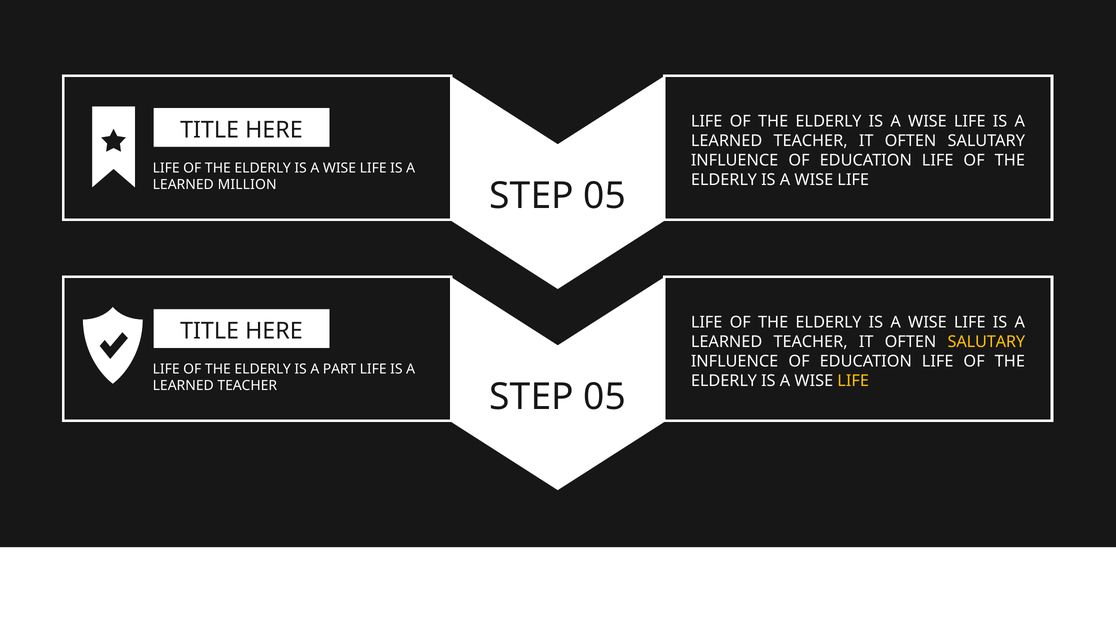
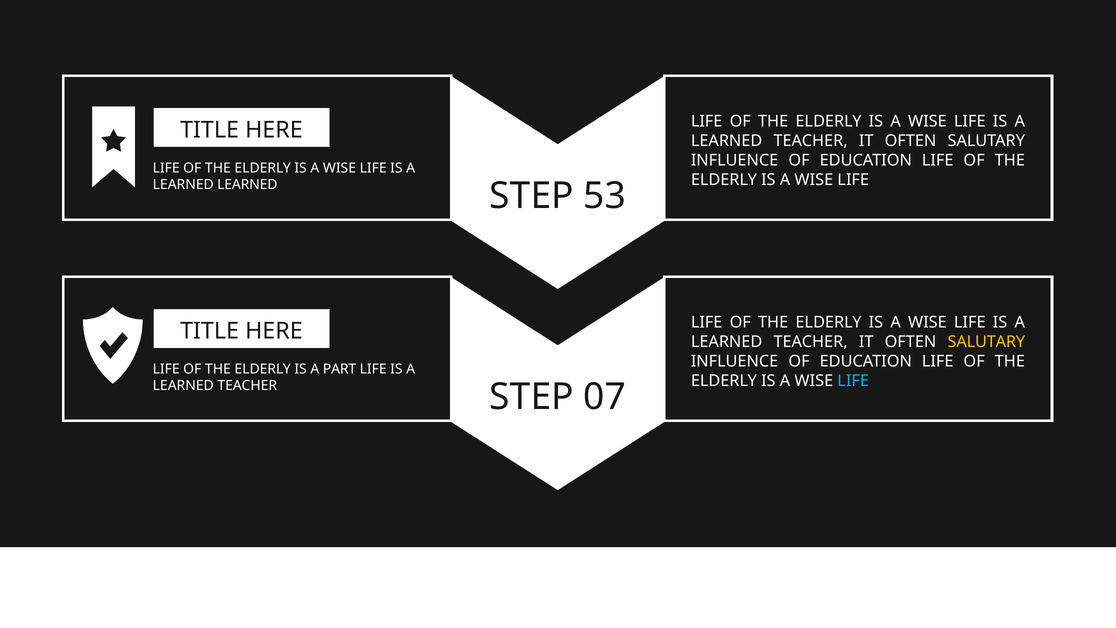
LEARNED MILLION: MILLION -> LEARNED
05 at (605, 196): 05 -> 53
LIFE at (853, 381) colour: yellow -> light blue
05 at (605, 397): 05 -> 07
